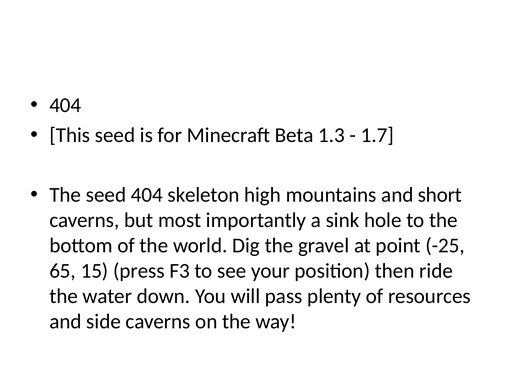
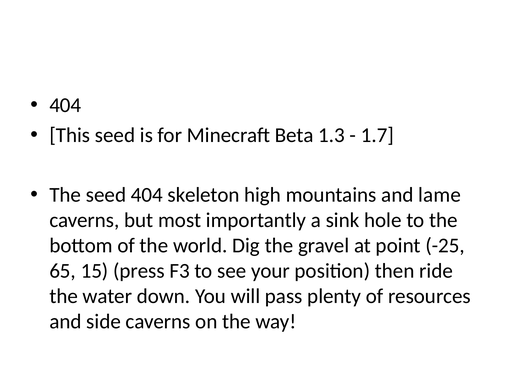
short: short -> lame
